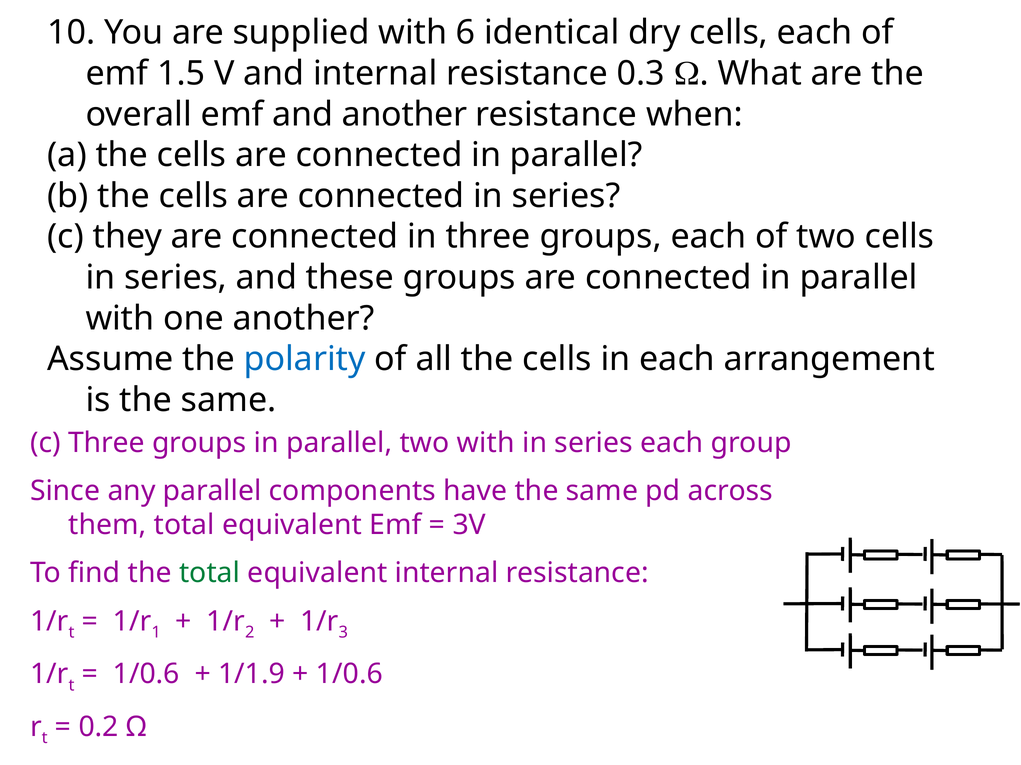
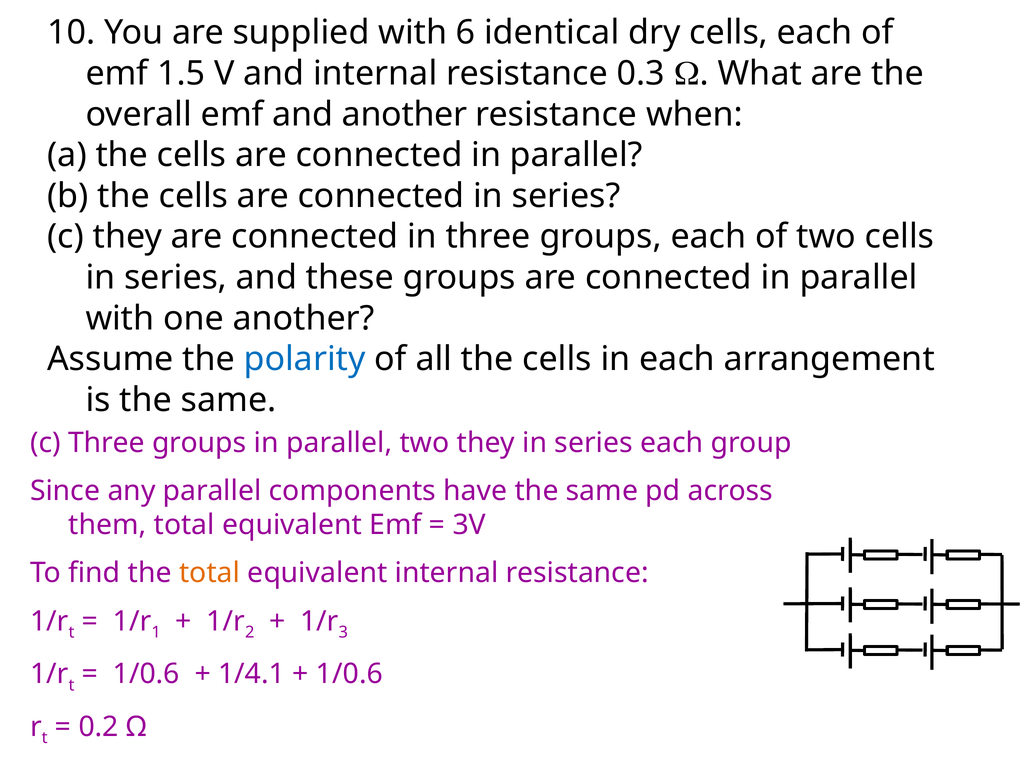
two with: with -> they
total at (210, 574) colour: green -> orange
1/1.9: 1/1.9 -> 1/4.1
